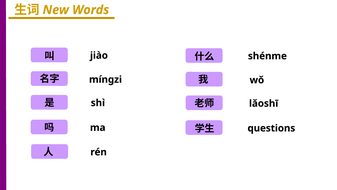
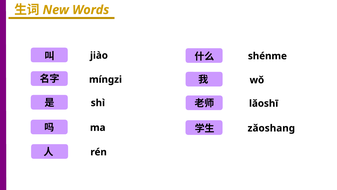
questions: questions -> zǎoshanɡ
